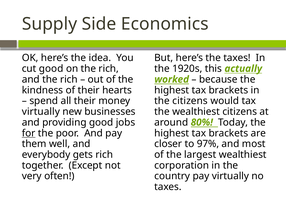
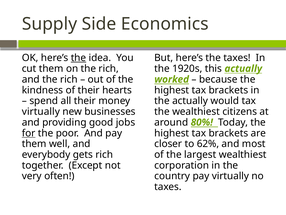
the at (78, 58) underline: none -> present
cut good: good -> them
the citizens: citizens -> actually
97%: 97% -> 62%
